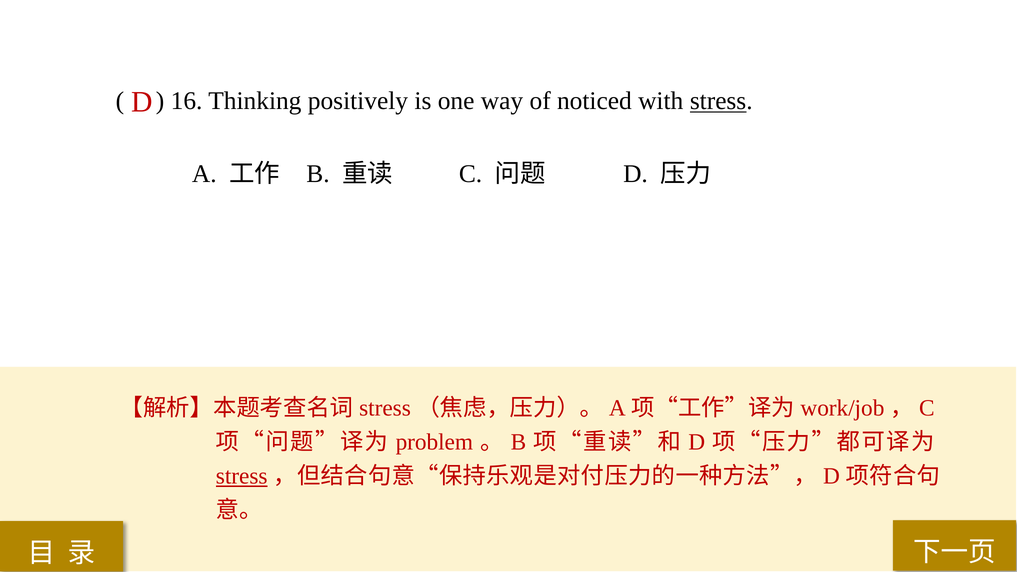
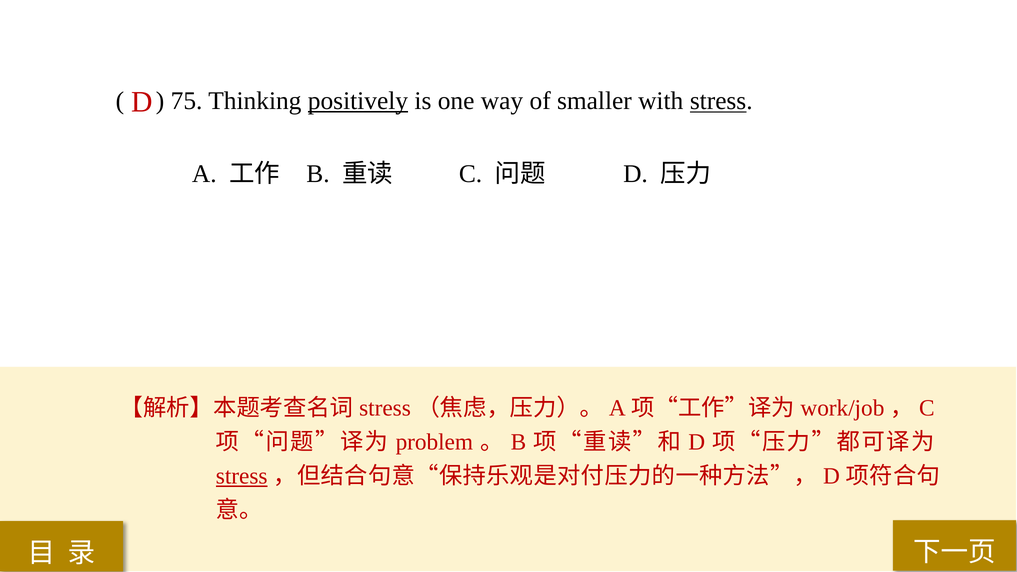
16: 16 -> 75
positively underline: none -> present
noticed: noticed -> smaller
